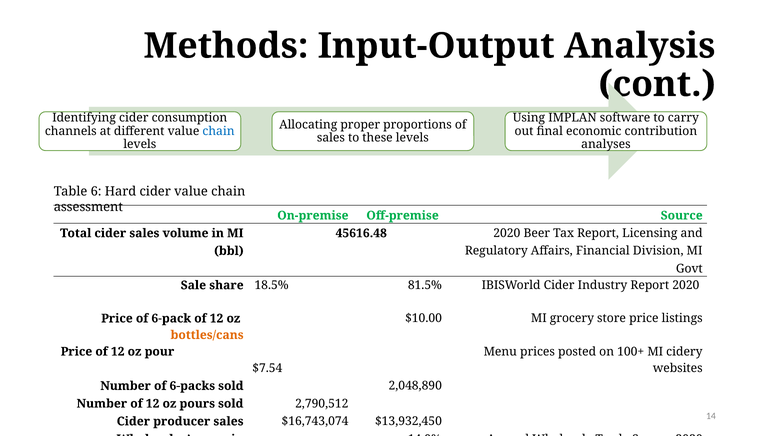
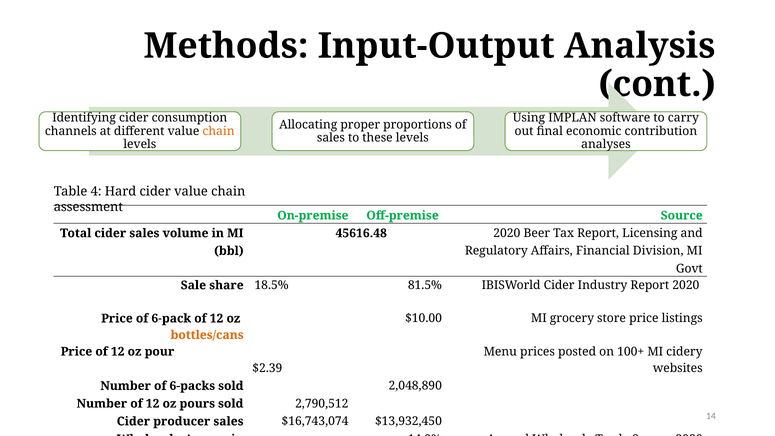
chain at (219, 131) colour: blue -> orange
6: 6 -> 4
$7.54: $7.54 -> $2.39
